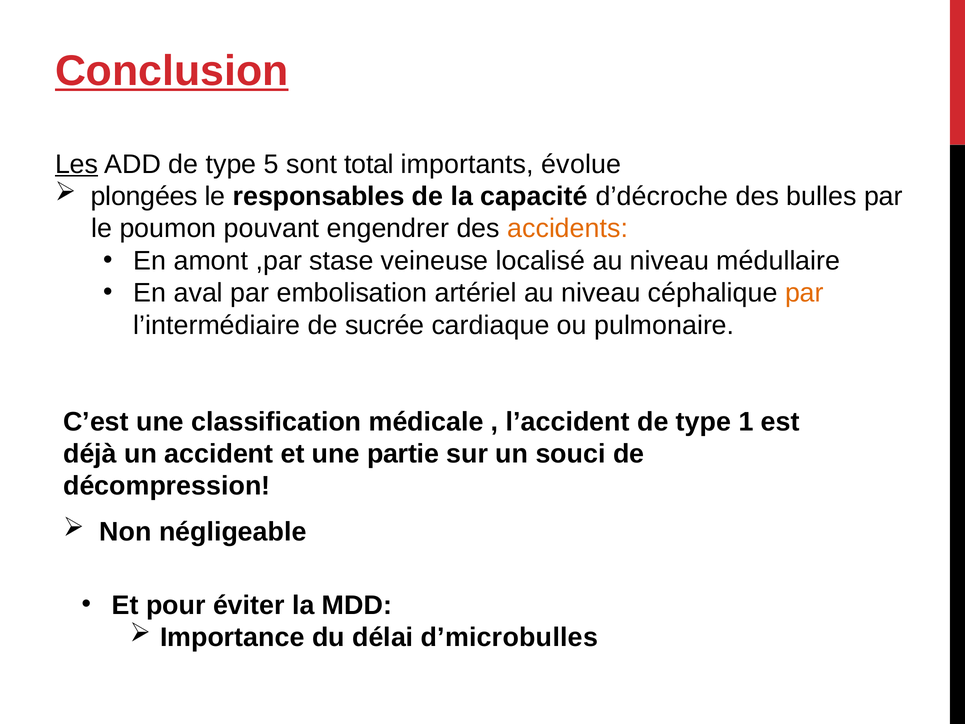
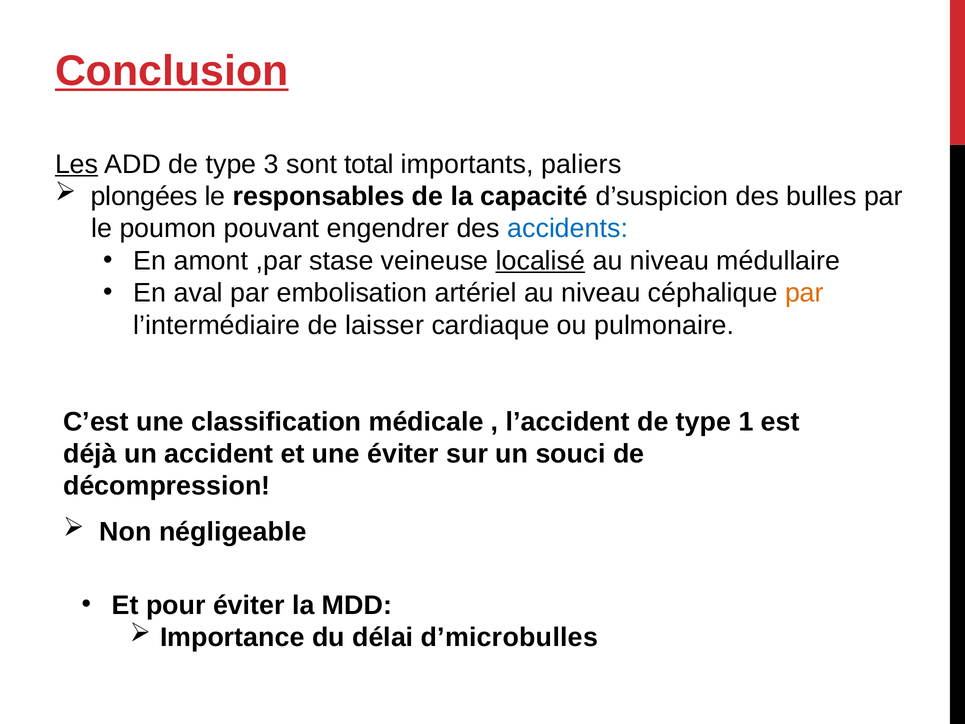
5: 5 -> 3
évolue: évolue -> paliers
d’décroche: d’décroche -> d’suspicion
accidents colour: orange -> blue
localisé underline: none -> present
sucrée: sucrée -> laisser
une partie: partie -> éviter
